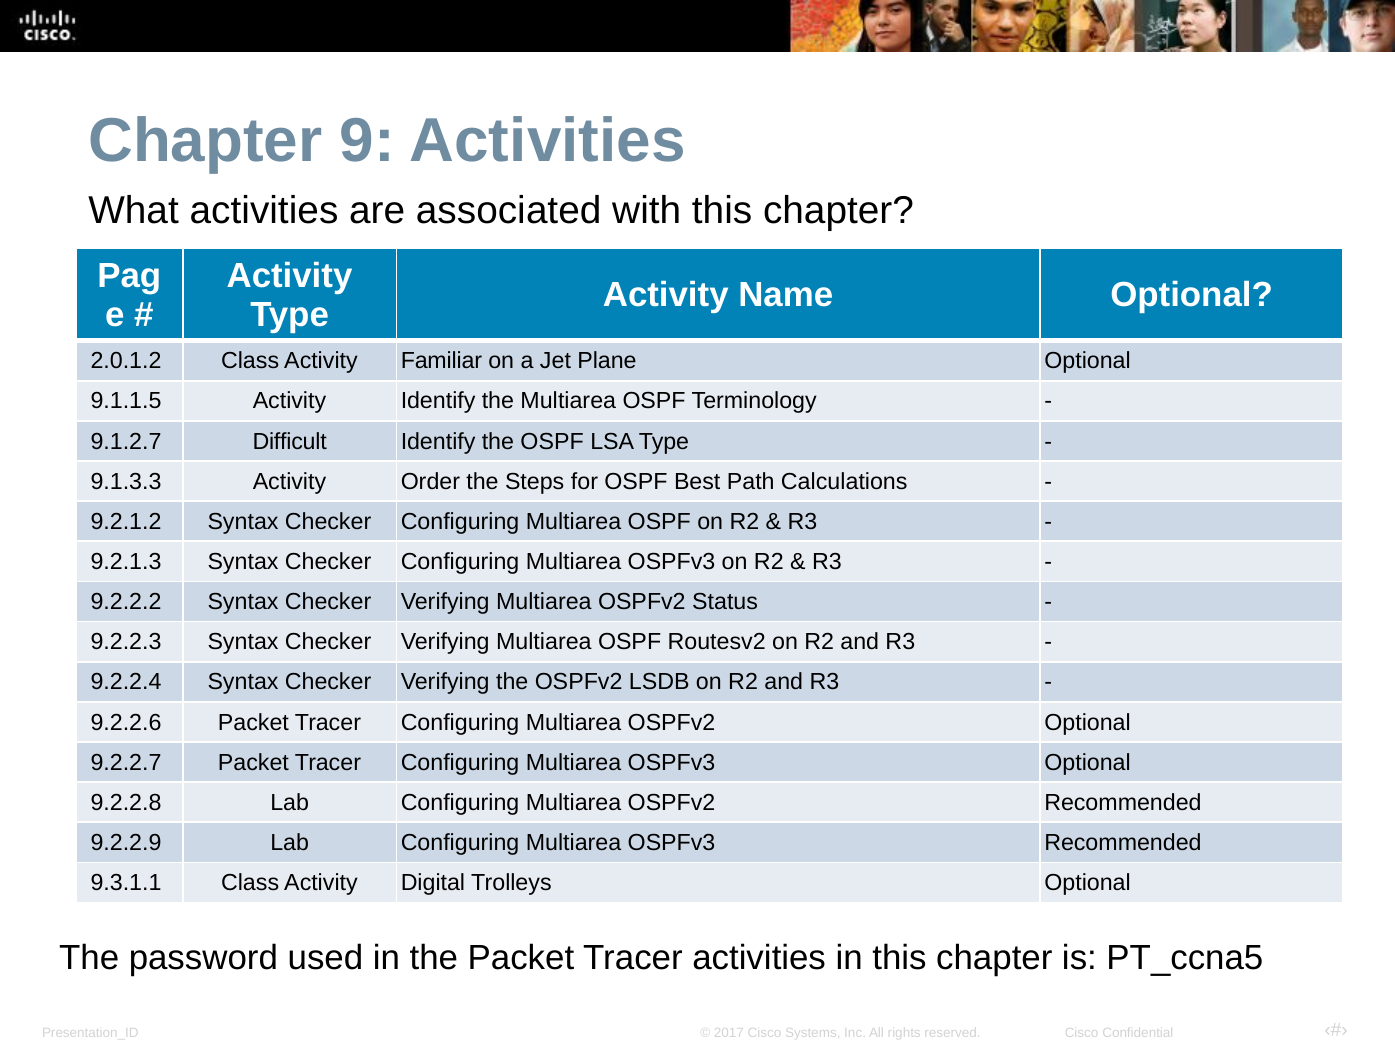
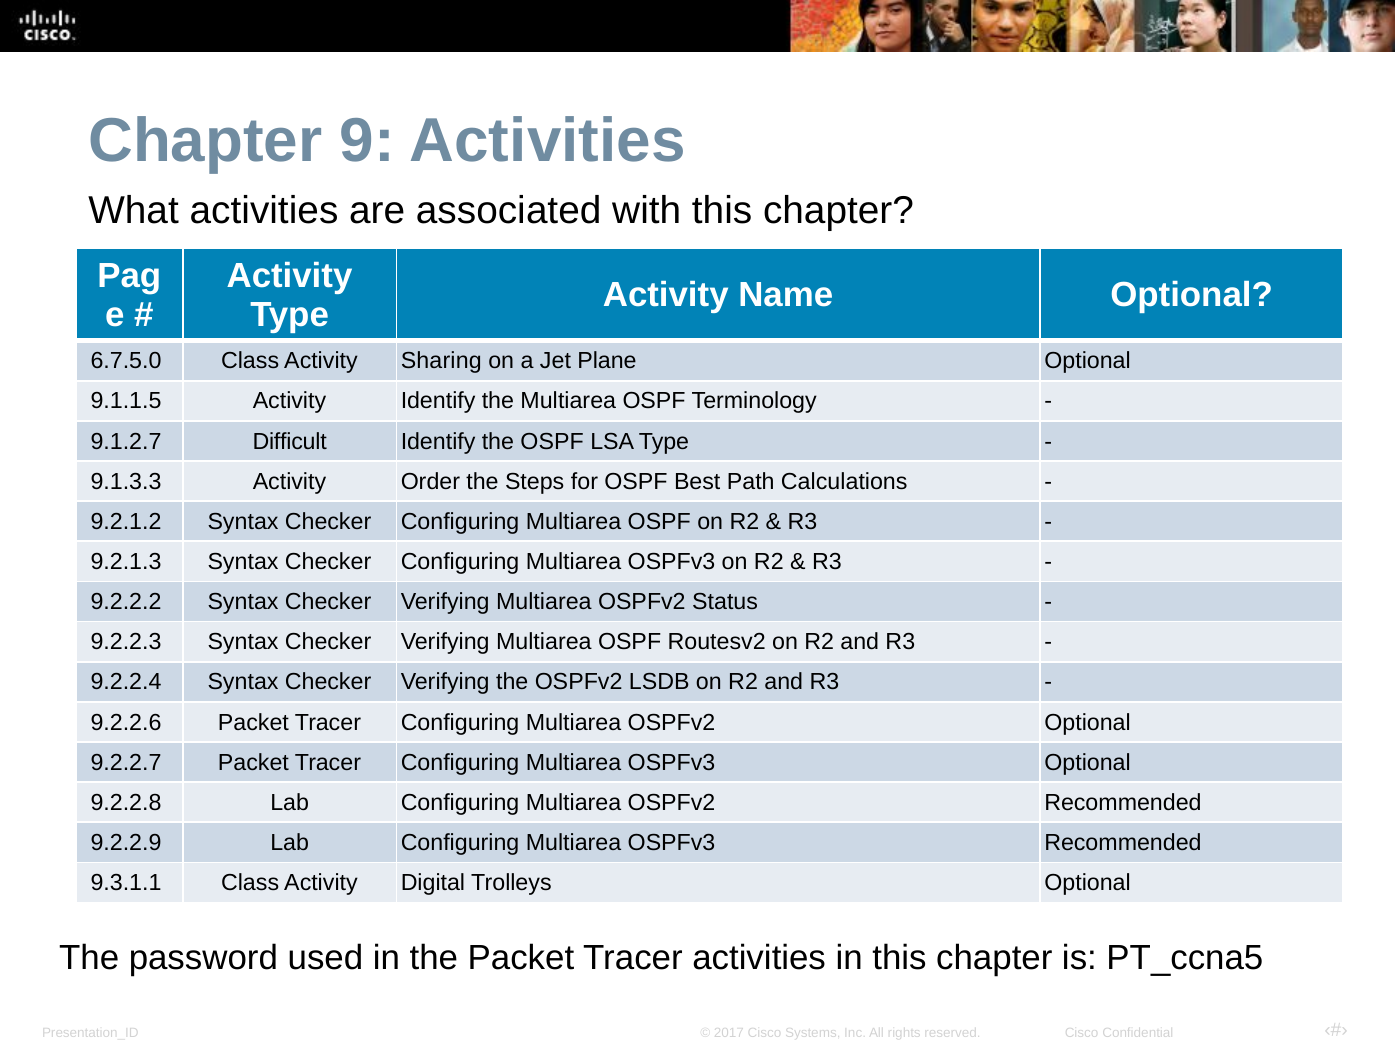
2.0.1.2: 2.0.1.2 -> 6.7.5.0
Familiar: Familiar -> Sharing
